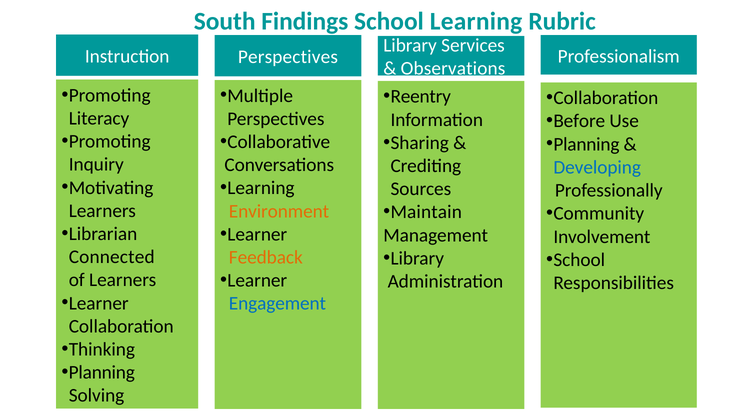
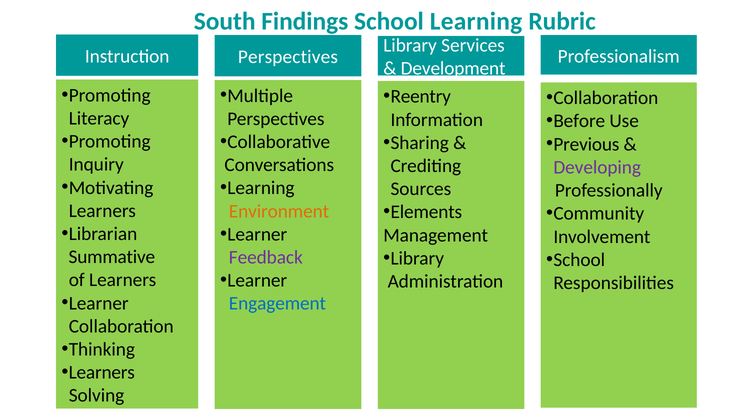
Observations: Observations -> Development
Planning at (586, 144): Planning -> Previous
Developing colour: blue -> purple
Maintain: Maintain -> Elements
Connected: Connected -> Summative
Feedback colour: orange -> purple
Planning at (102, 373): Planning -> Learners
